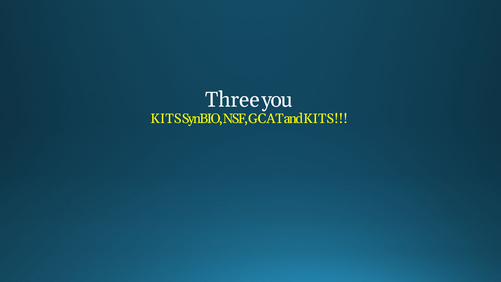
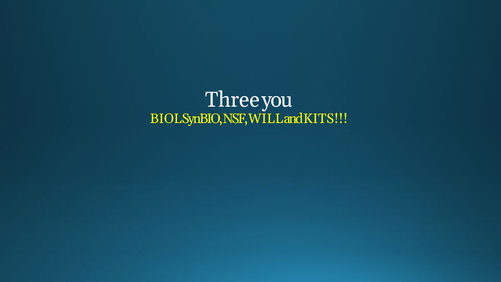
KITS at (166, 118): KITS -> BIOL
GCAT: GCAT -> WILL
